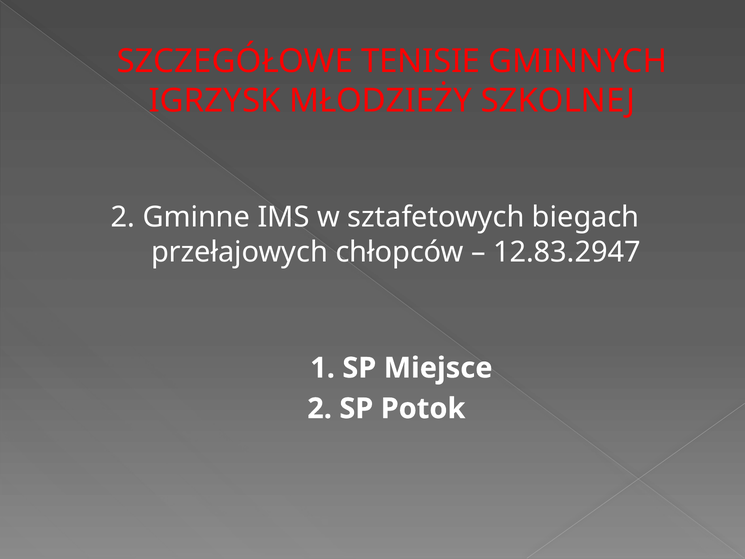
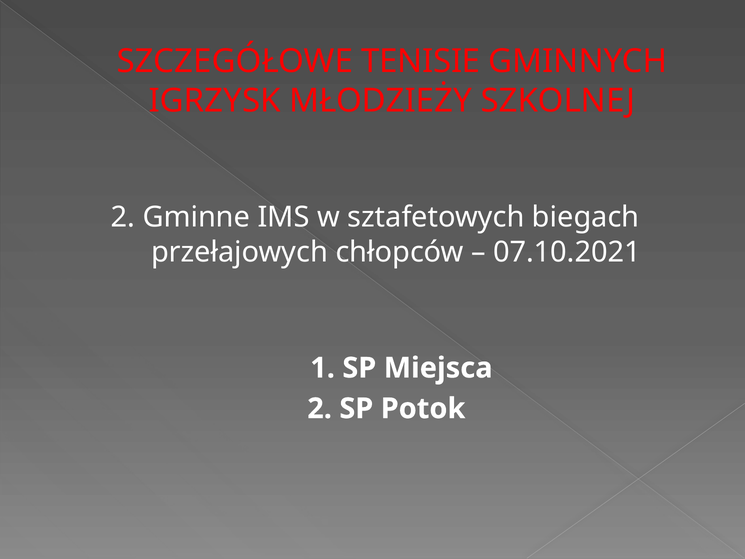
12.83.2947: 12.83.2947 -> 07.10.2021
Miejsce: Miejsce -> Miejsca
